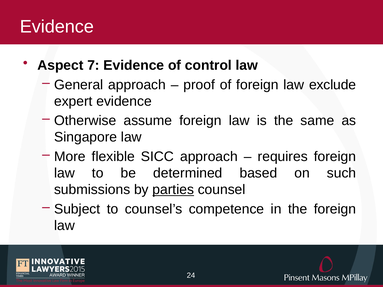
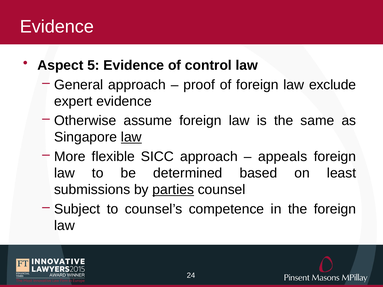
7: 7 -> 5
law at (131, 137) underline: none -> present
requires: requires -> appeals
such: such -> least
